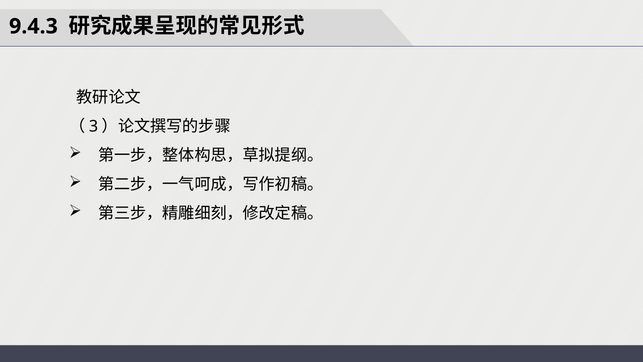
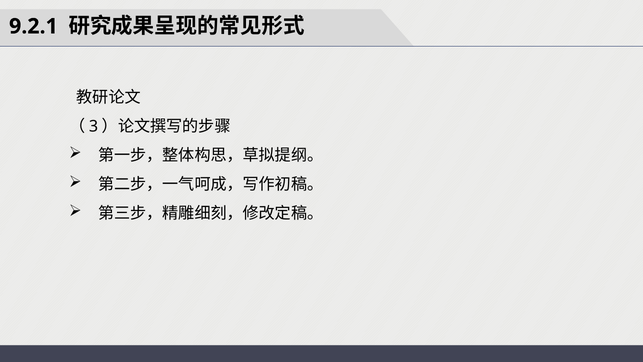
9.4.3: 9.4.3 -> 9.2.1
